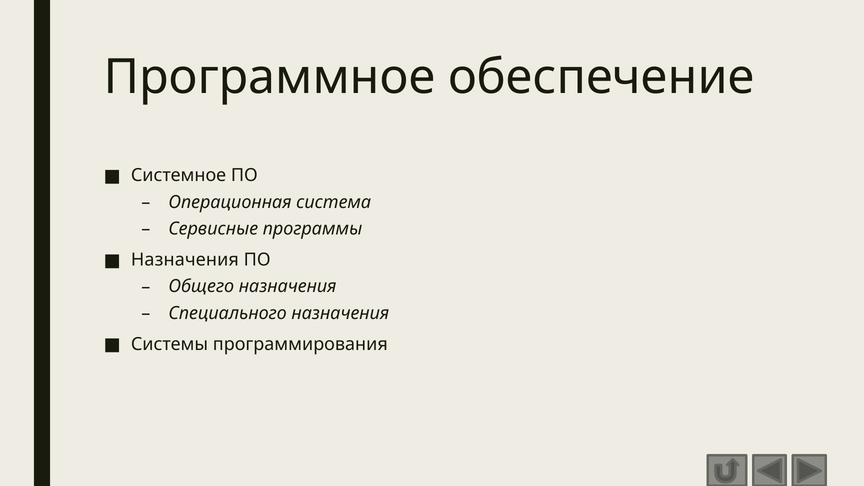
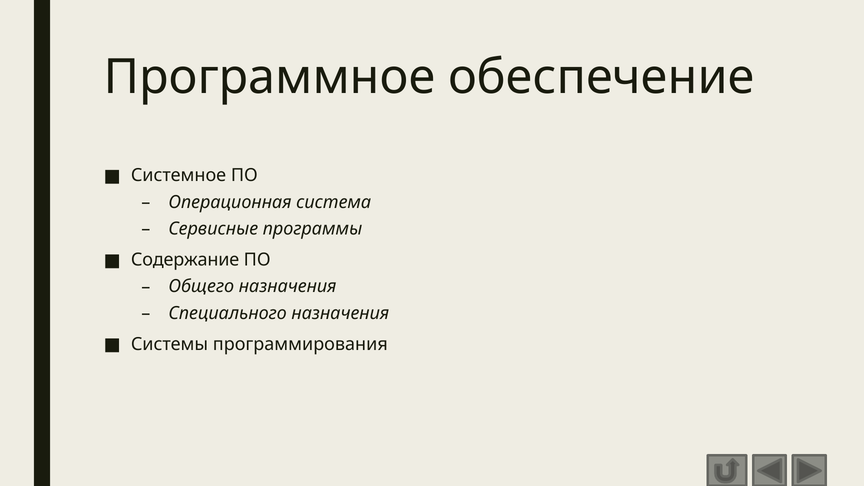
Назначения at (185, 260): Назначения -> Содержание
